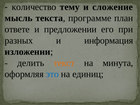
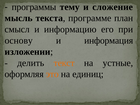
количество: количество -> программы
ответе: ответе -> смысл
предложении: предложении -> информацию
разных: разных -> основу
минута: минута -> устные
это colour: blue -> orange
